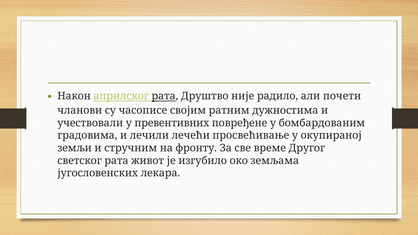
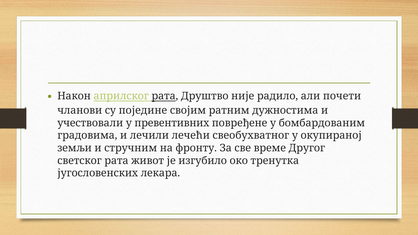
часописе: часописе -> поједине
просвећивање: просвећивање -> свеобухватног
земљама: земљама -> тренутка
